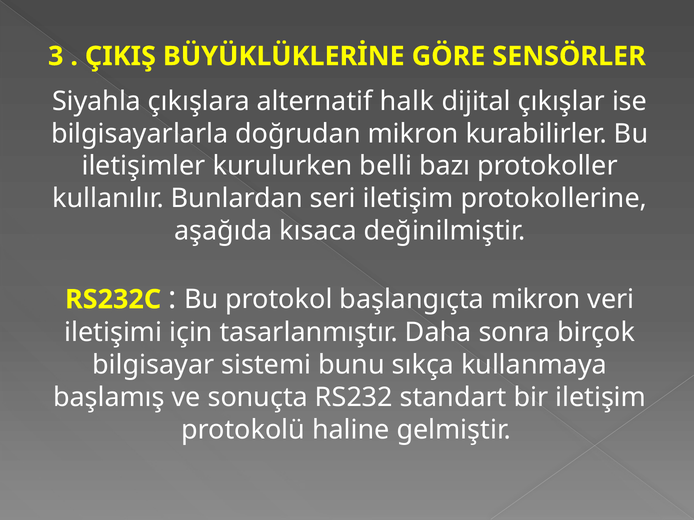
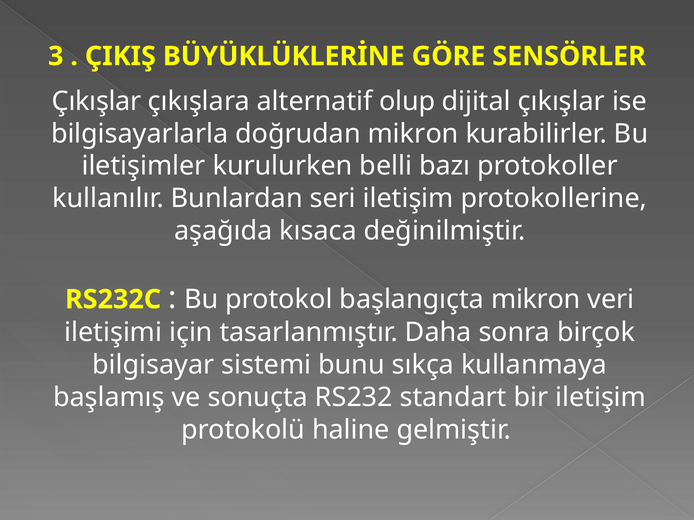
Siyahla at (97, 101): Siyahla -> Çıkışlar
halk: halk -> olup
